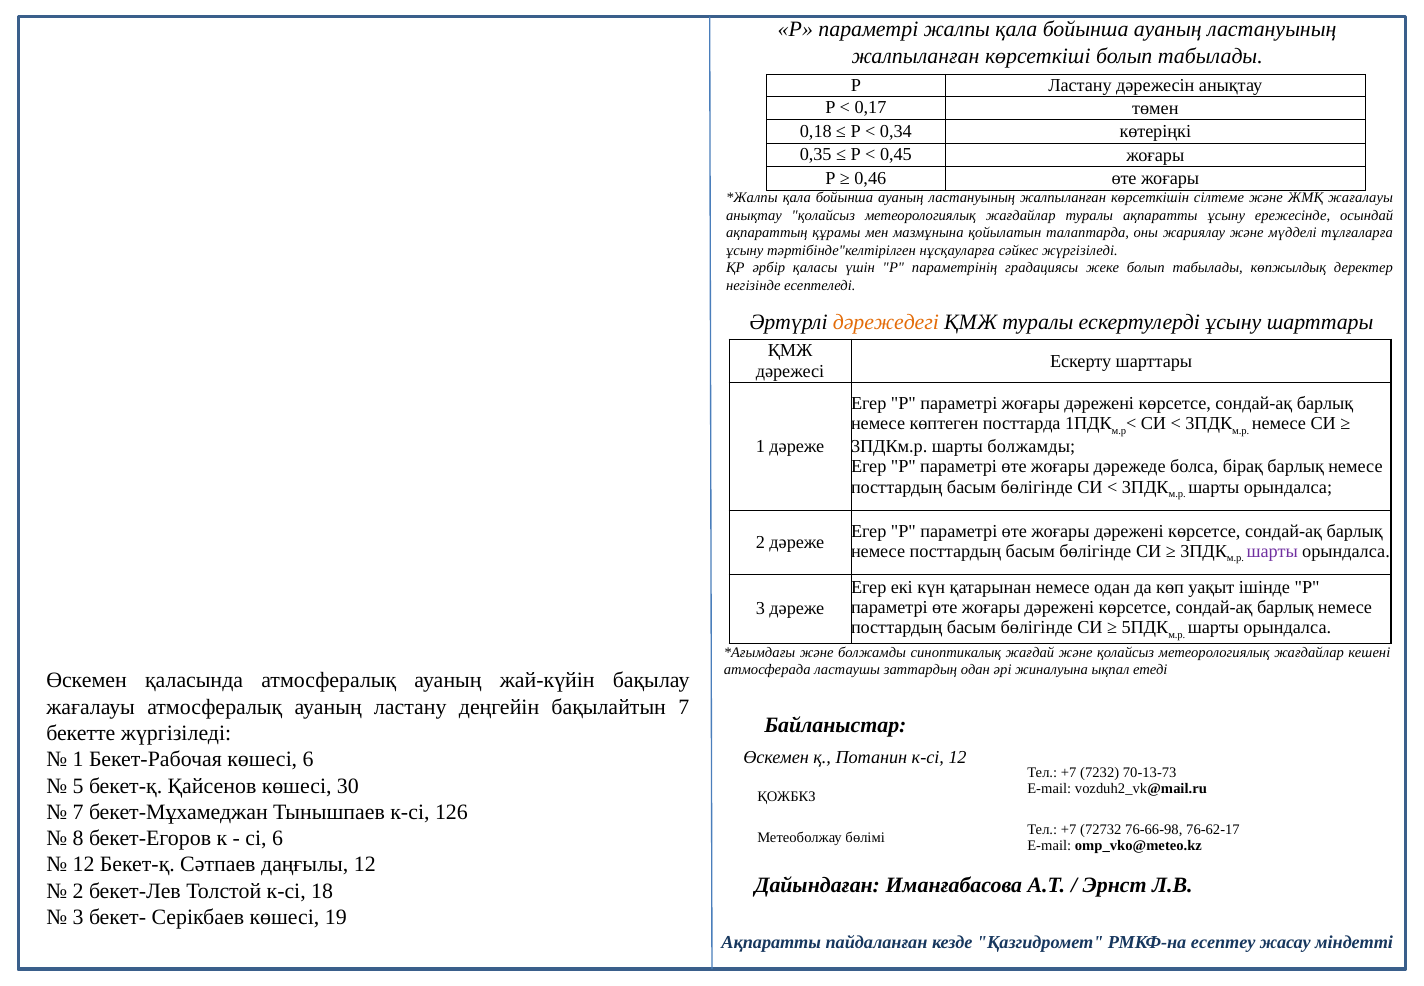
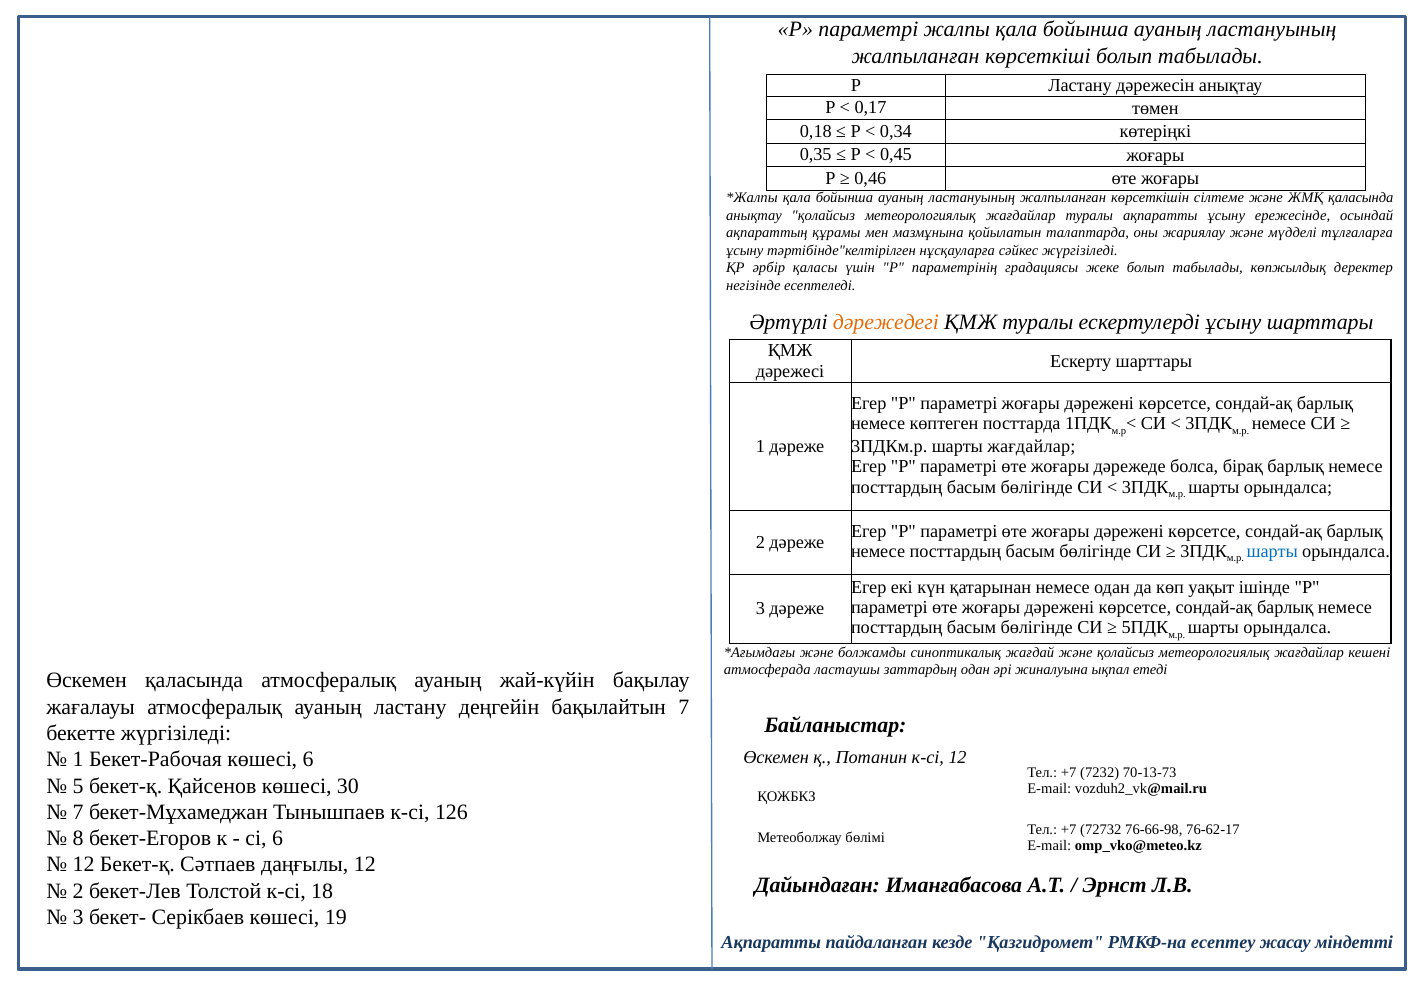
ЖМҚ жағалауы: жағалауы -> қаласында
шарты болжамды: болжамды -> жағдайлар
шарты at (1272, 551) colour: purple -> blue
